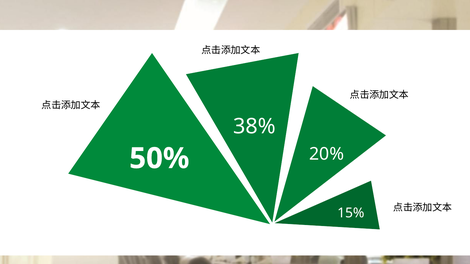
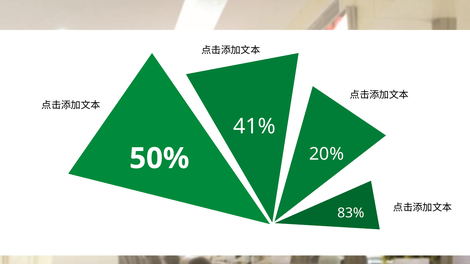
38%: 38% -> 41%
15%: 15% -> 83%
